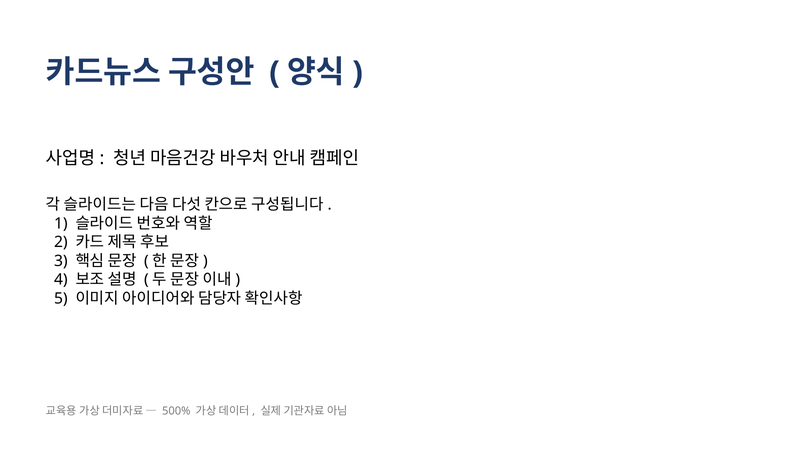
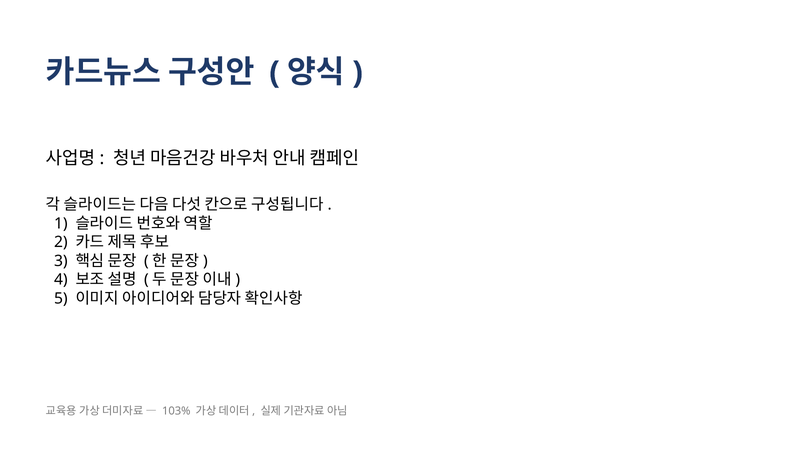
500%: 500% -> 103%
